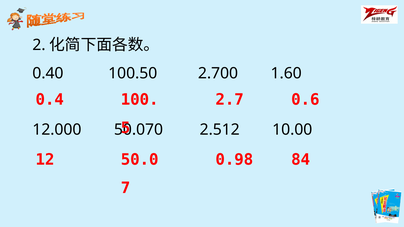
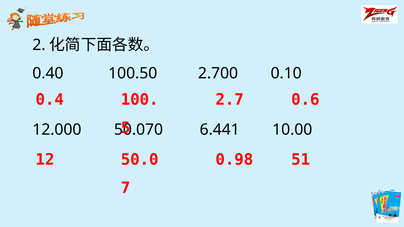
1.60: 1.60 -> 0.10
2.512: 2.512 -> 6.441
84: 84 -> 51
